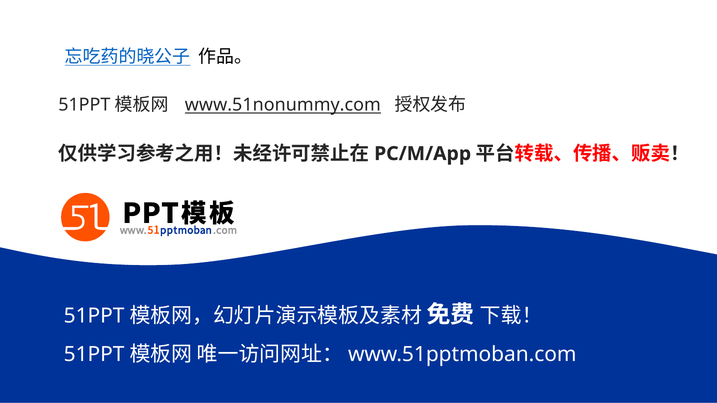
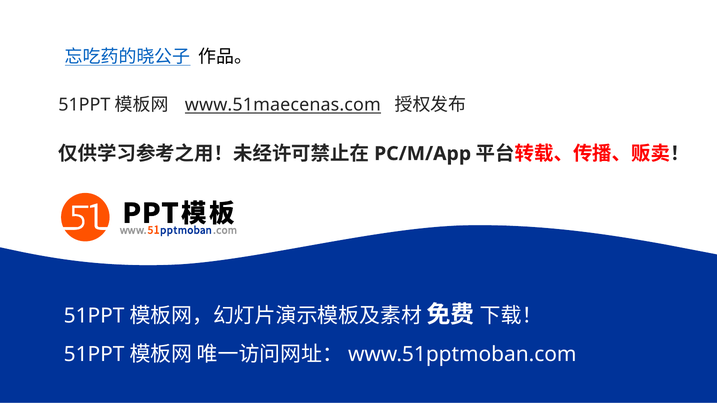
www.51nonummy.com: www.51nonummy.com -> www.51maecenas.com
